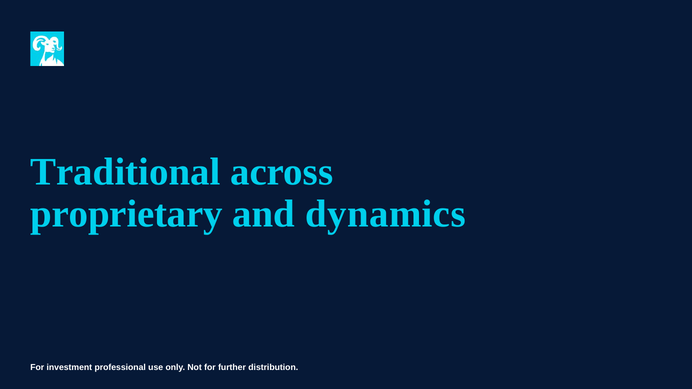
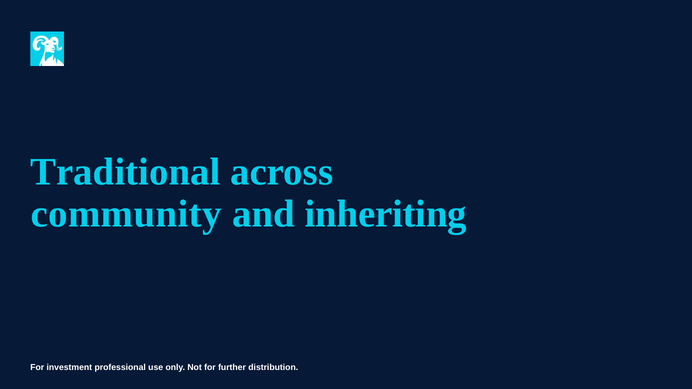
proprietary: proprietary -> community
dynamics: dynamics -> inheriting
